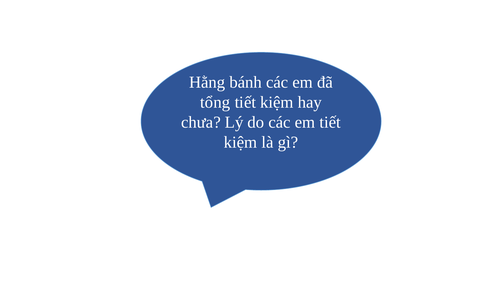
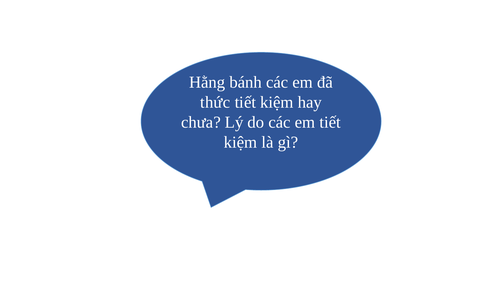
tổng: tổng -> thức
